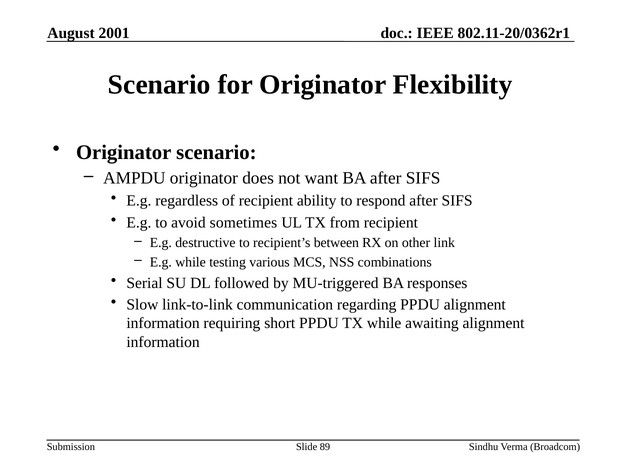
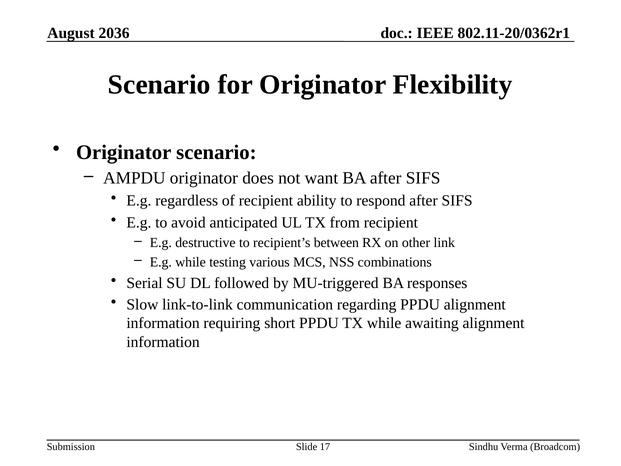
2001: 2001 -> 2036
sometimes: sometimes -> anticipated
89: 89 -> 17
